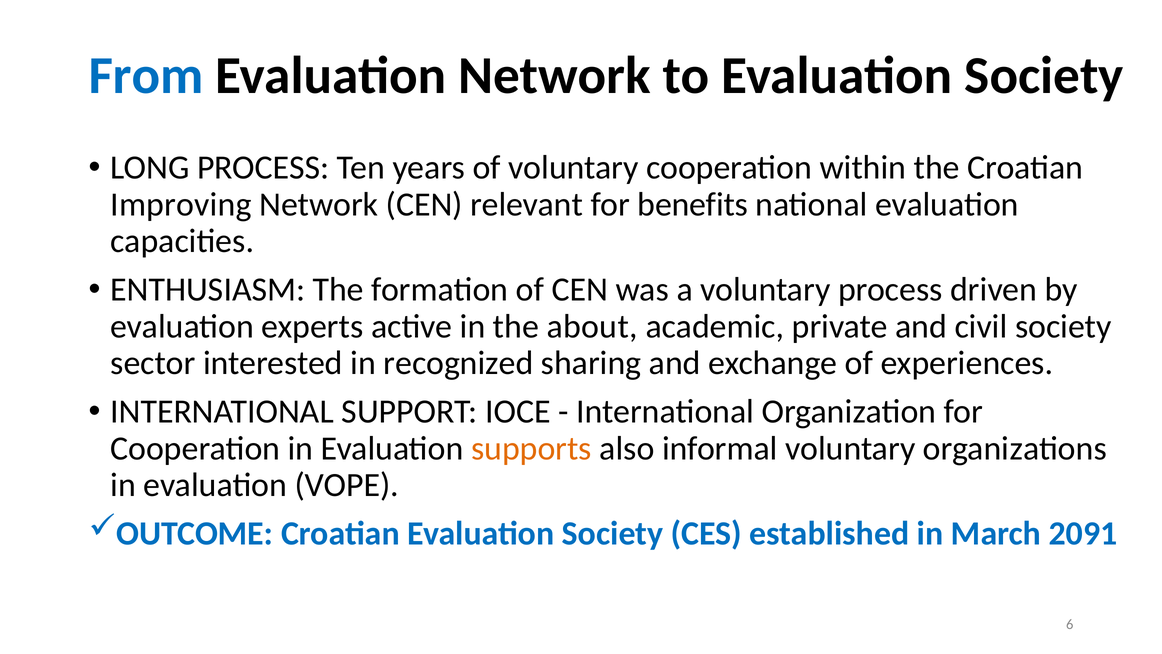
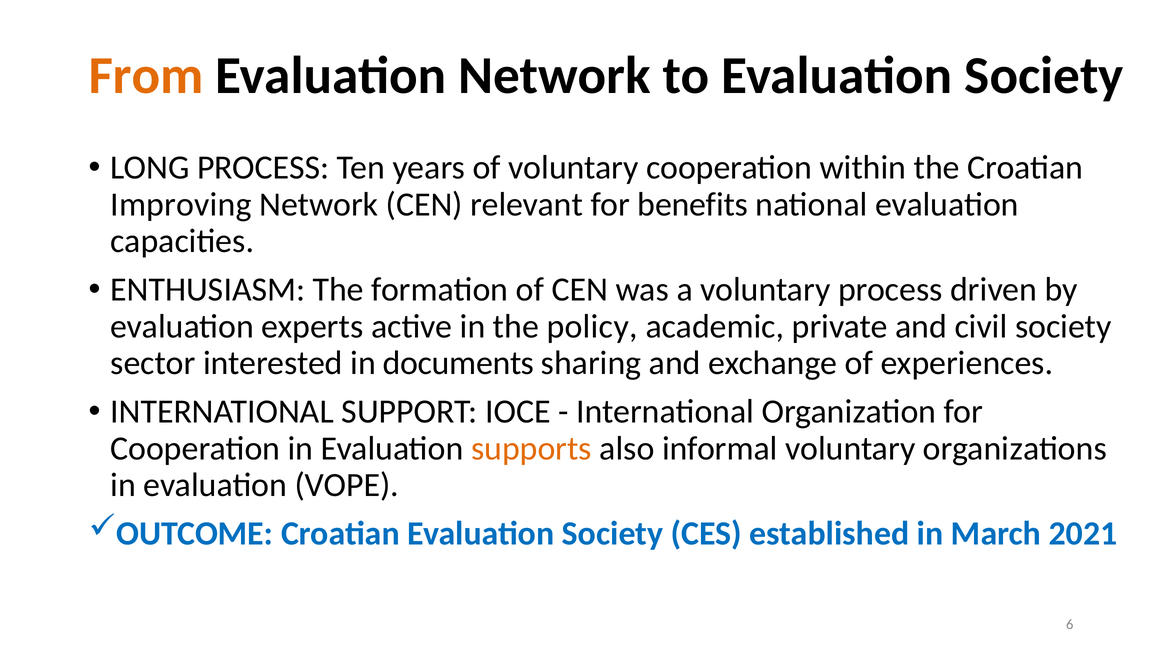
From colour: blue -> orange
about: about -> policy
recognized: recognized -> documents
2091: 2091 -> 2021
